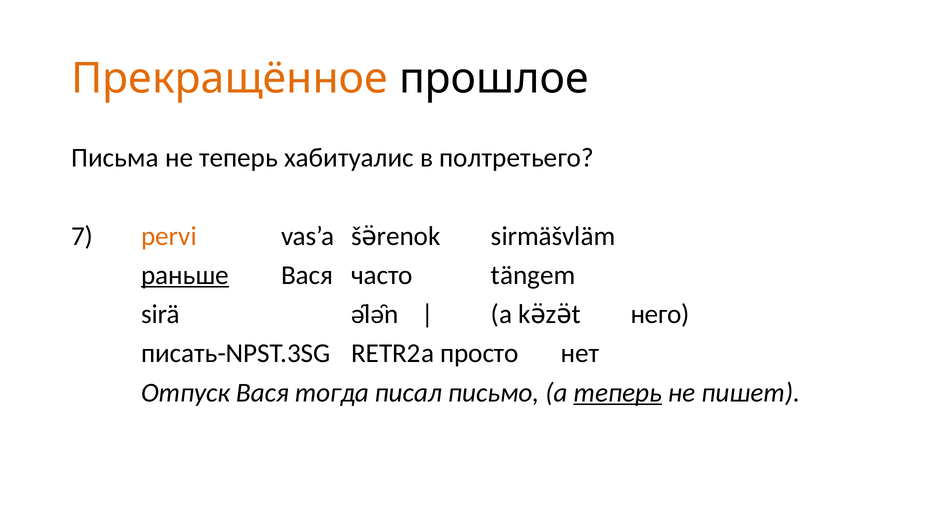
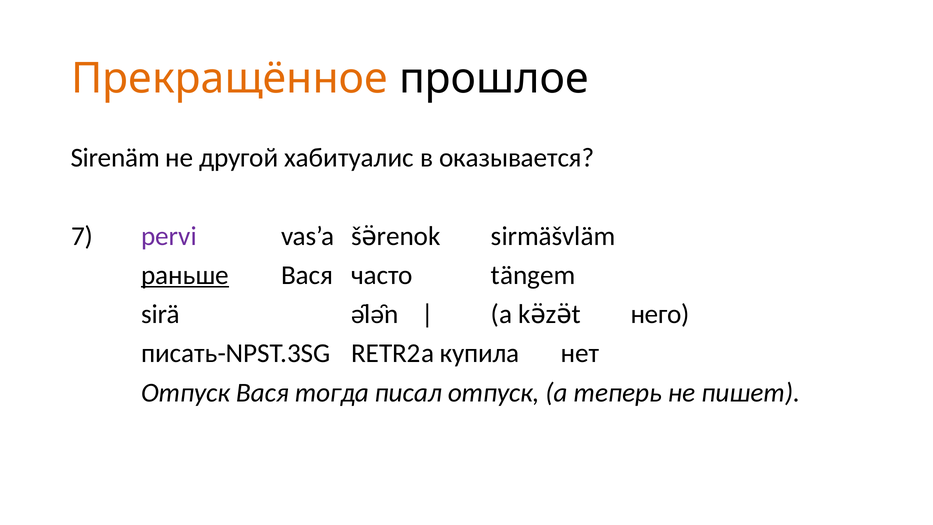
Письма: Письма -> Sirenäm
не теперь: теперь -> другой
полтретьего: полтретьего -> оказывается
pervi colour: orange -> purple
просто: просто -> купила
писал письмо: письмо -> отпуск
теперь at (618, 392) underline: present -> none
